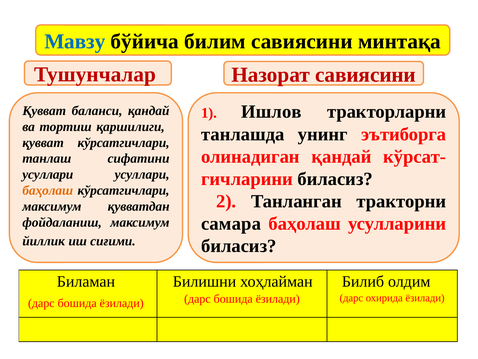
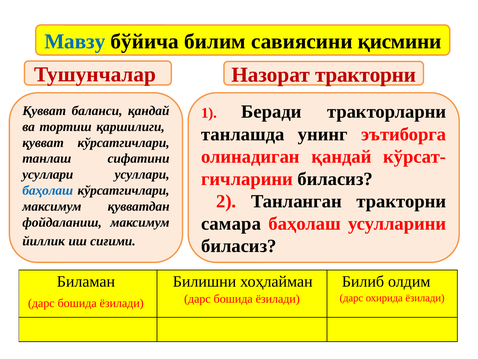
минтақа: минтақа -> қисмини
Назорат савиясини: савиясини -> тракторни
Ишлов: Ишлов -> Беради
баҳолаш at (48, 190) colour: orange -> blue
